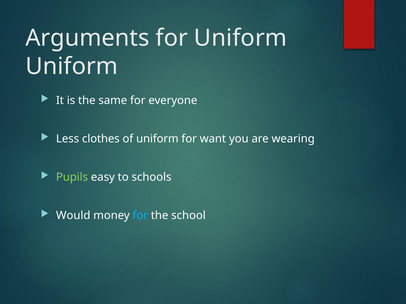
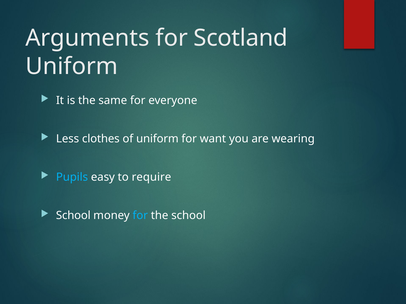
for Uniform: Uniform -> Scotland
Pupils colour: light green -> light blue
schools: schools -> require
Would at (73, 216): Would -> School
